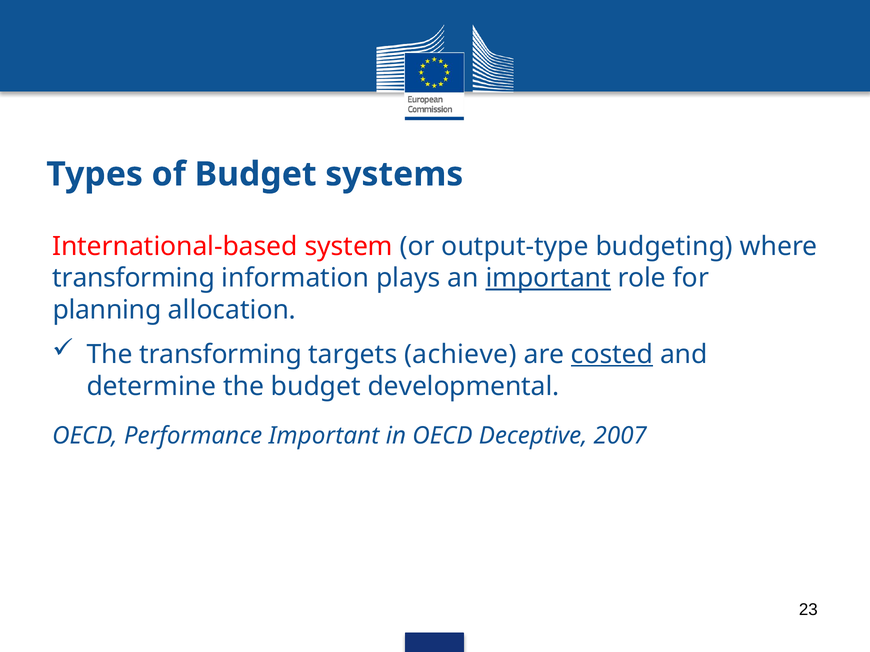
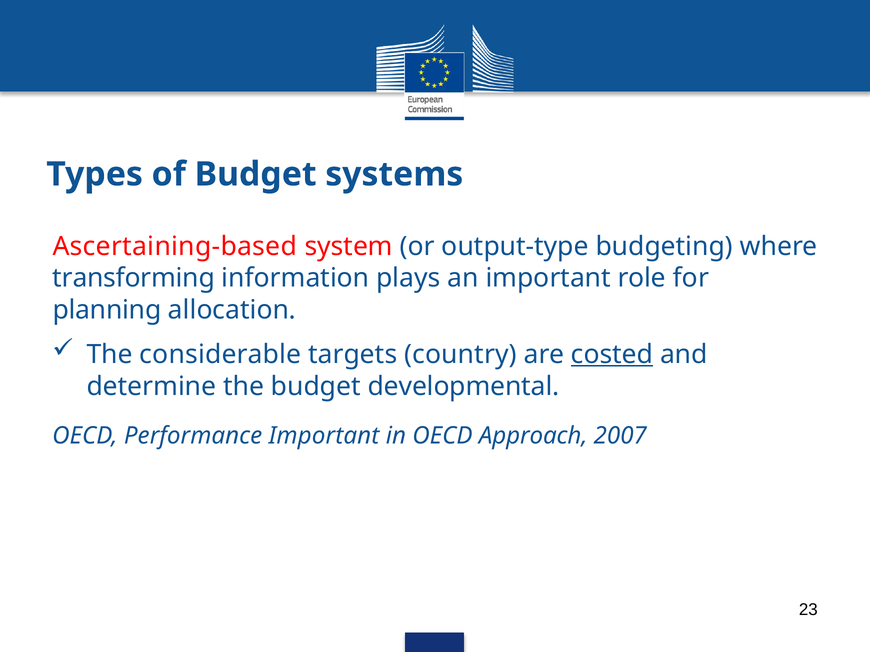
International-based: International-based -> Ascertaining-based
important at (548, 278) underline: present -> none
The transforming: transforming -> considerable
achieve: achieve -> country
Deceptive: Deceptive -> Approach
